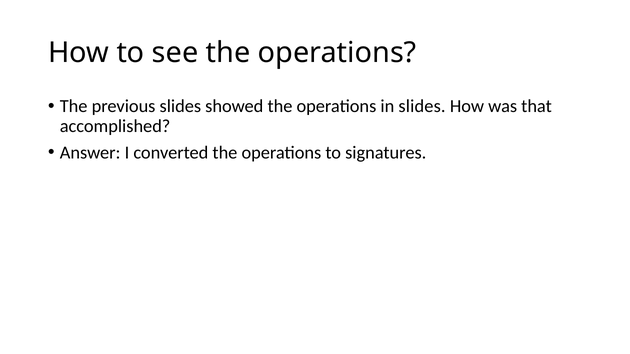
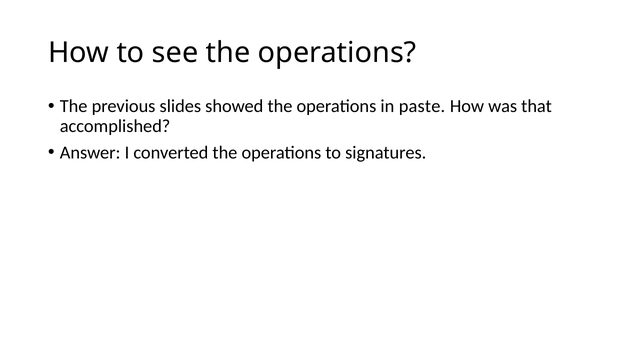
in slides: slides -> paste
